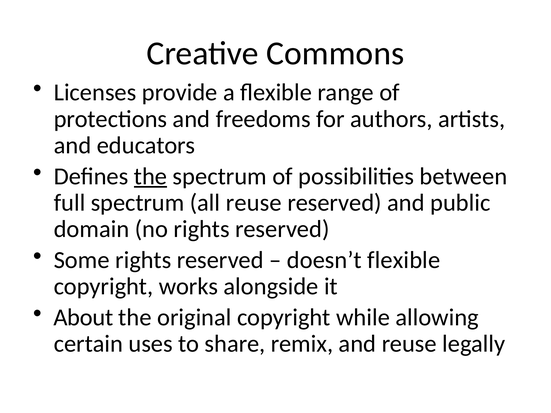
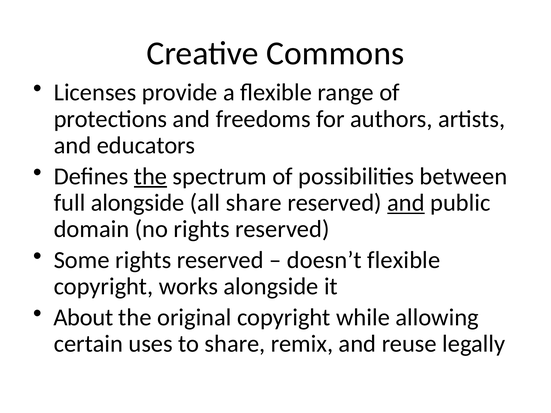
full spectrum: spectrum -> alongside
all reuse: reuse -> share
and at (406, 203) underline: none -> present
